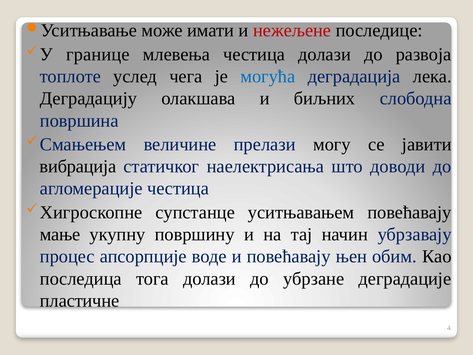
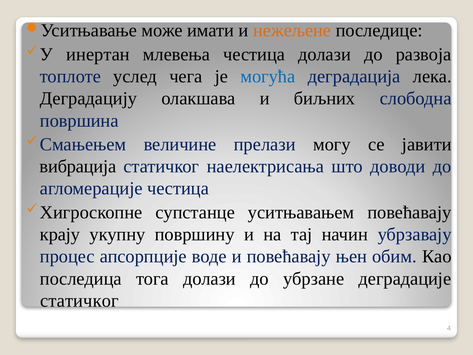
нежељене colour: red -> orange
границе: границе -> инертан
мање: мање -> крају
пластичне at (80, 300): пластичне -> статичког
